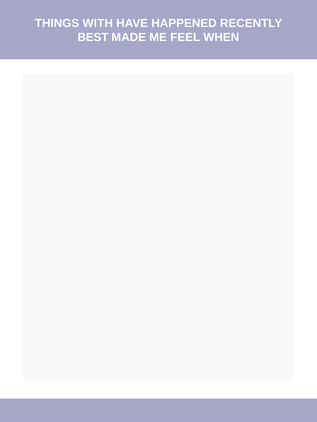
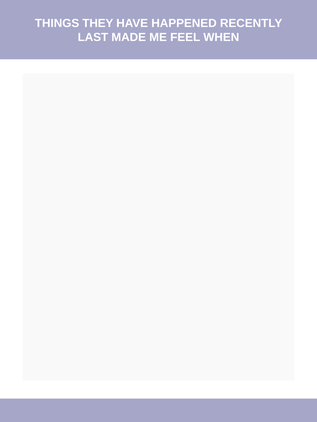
WITH: WITH -> THEY
BEST: BEST -> LAST
